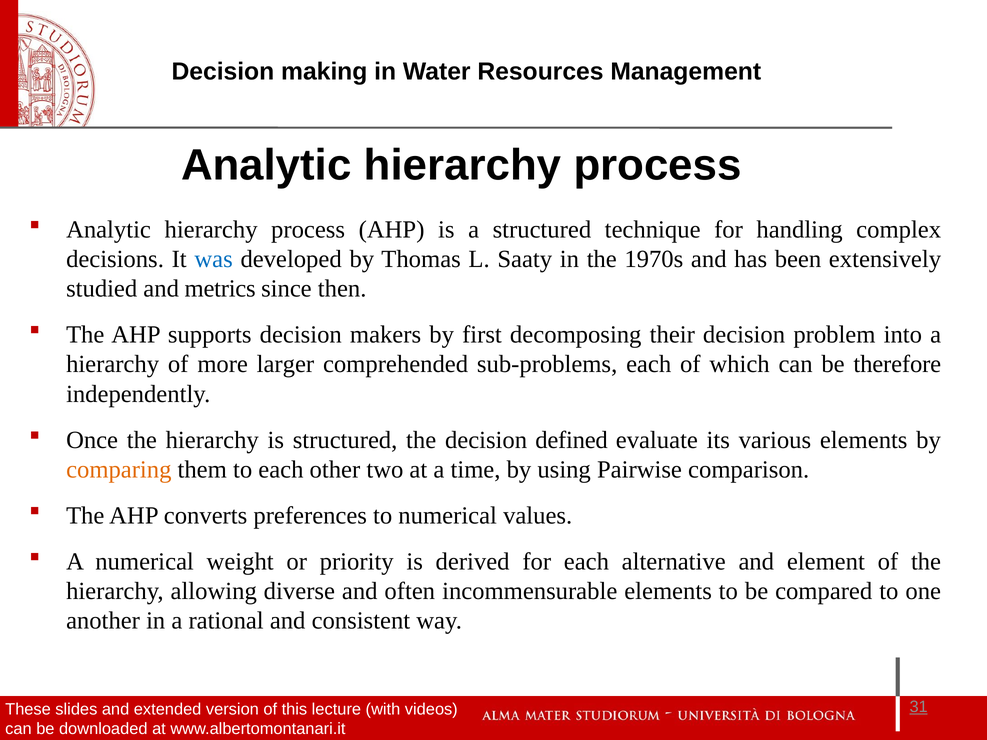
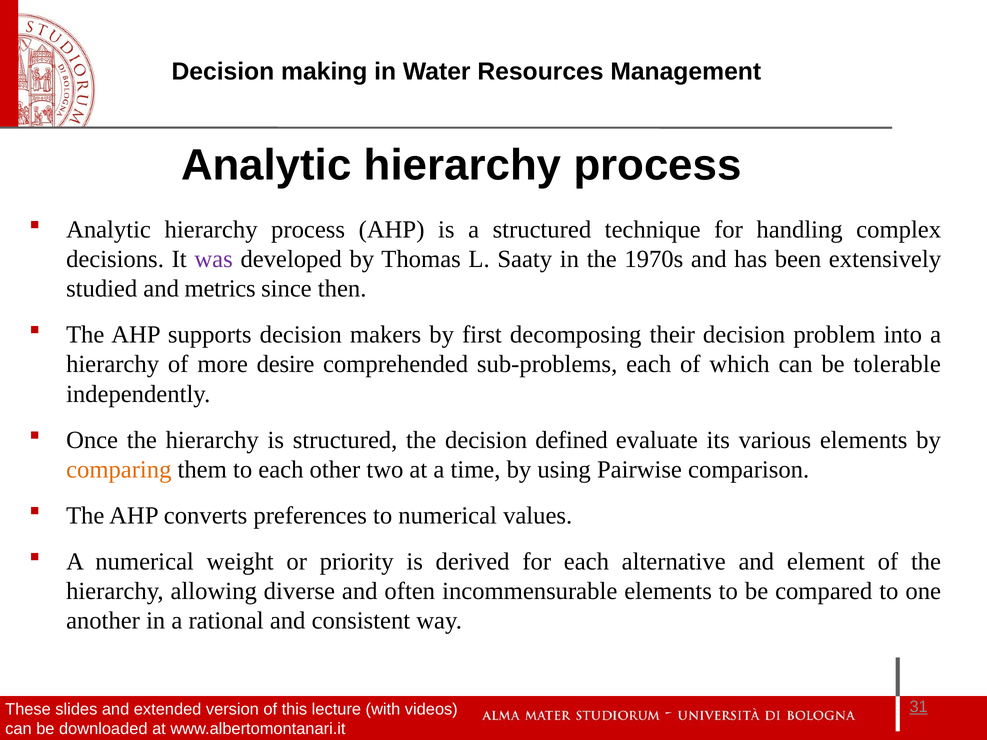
was colour: blue -> purple
larger: larger -> desire
therefore: therefore -> tolerable
